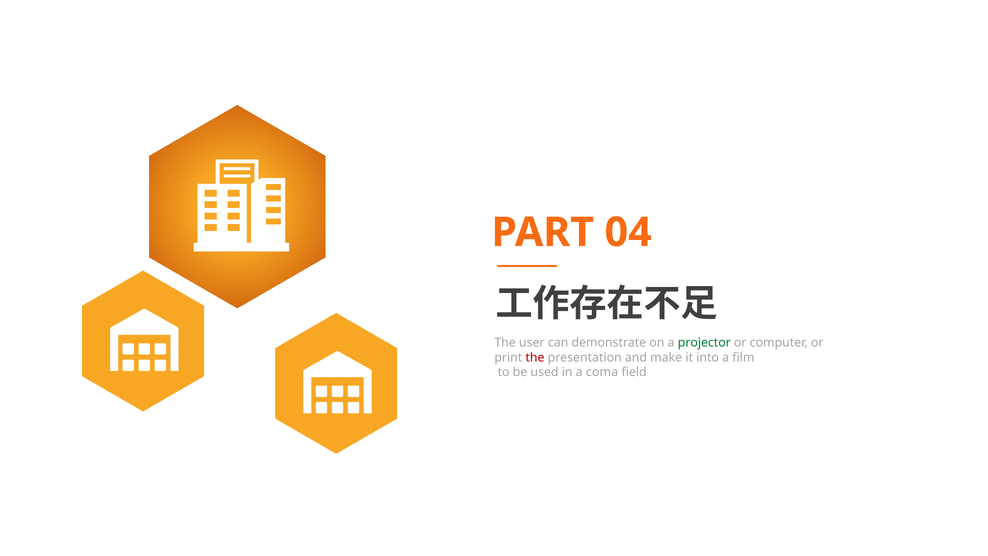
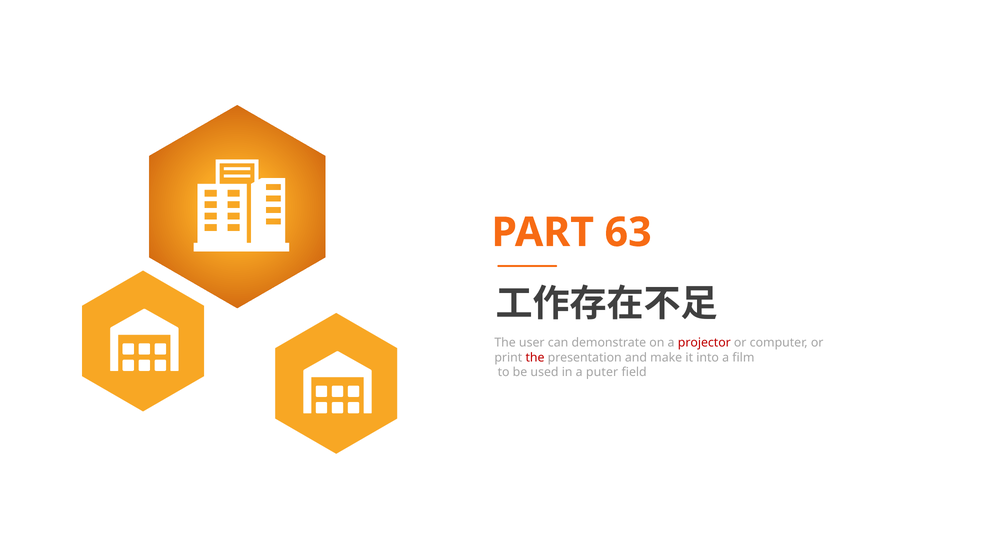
04: 04 -> 63
projector colour: green -> red
coma: coma -> puter
